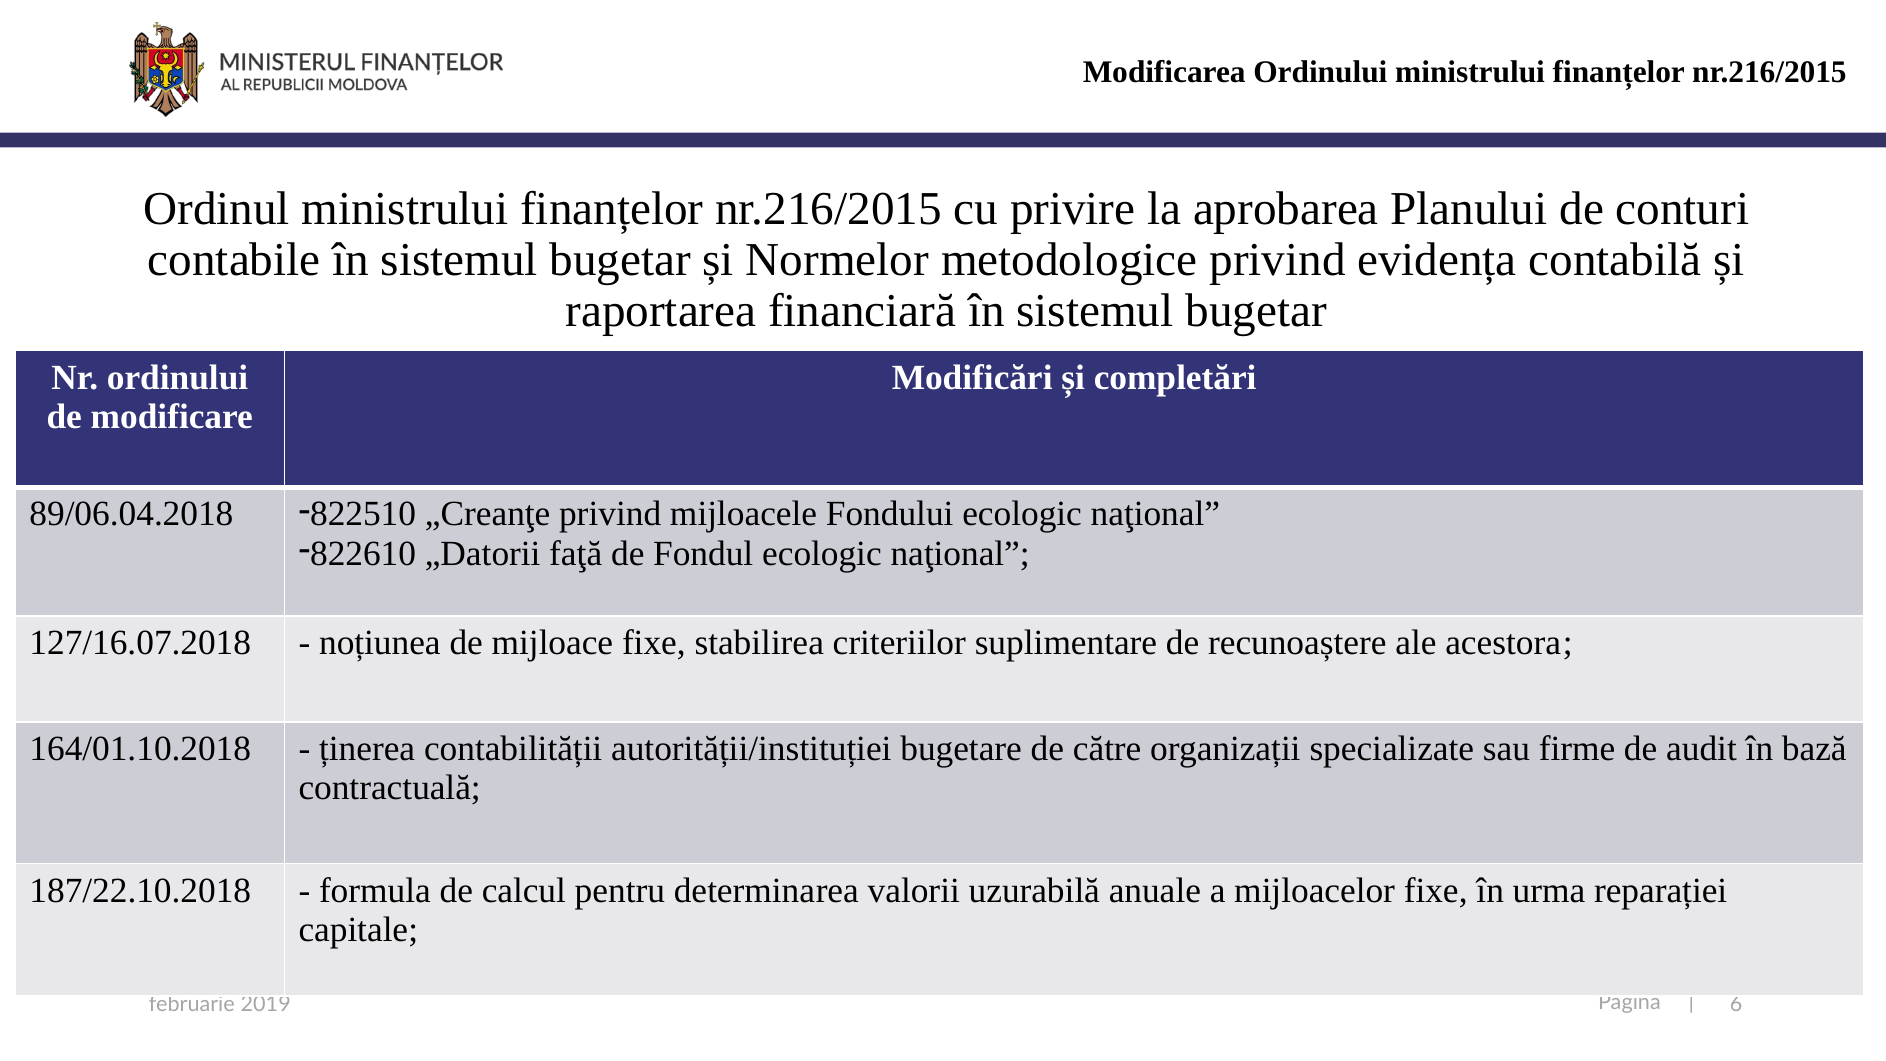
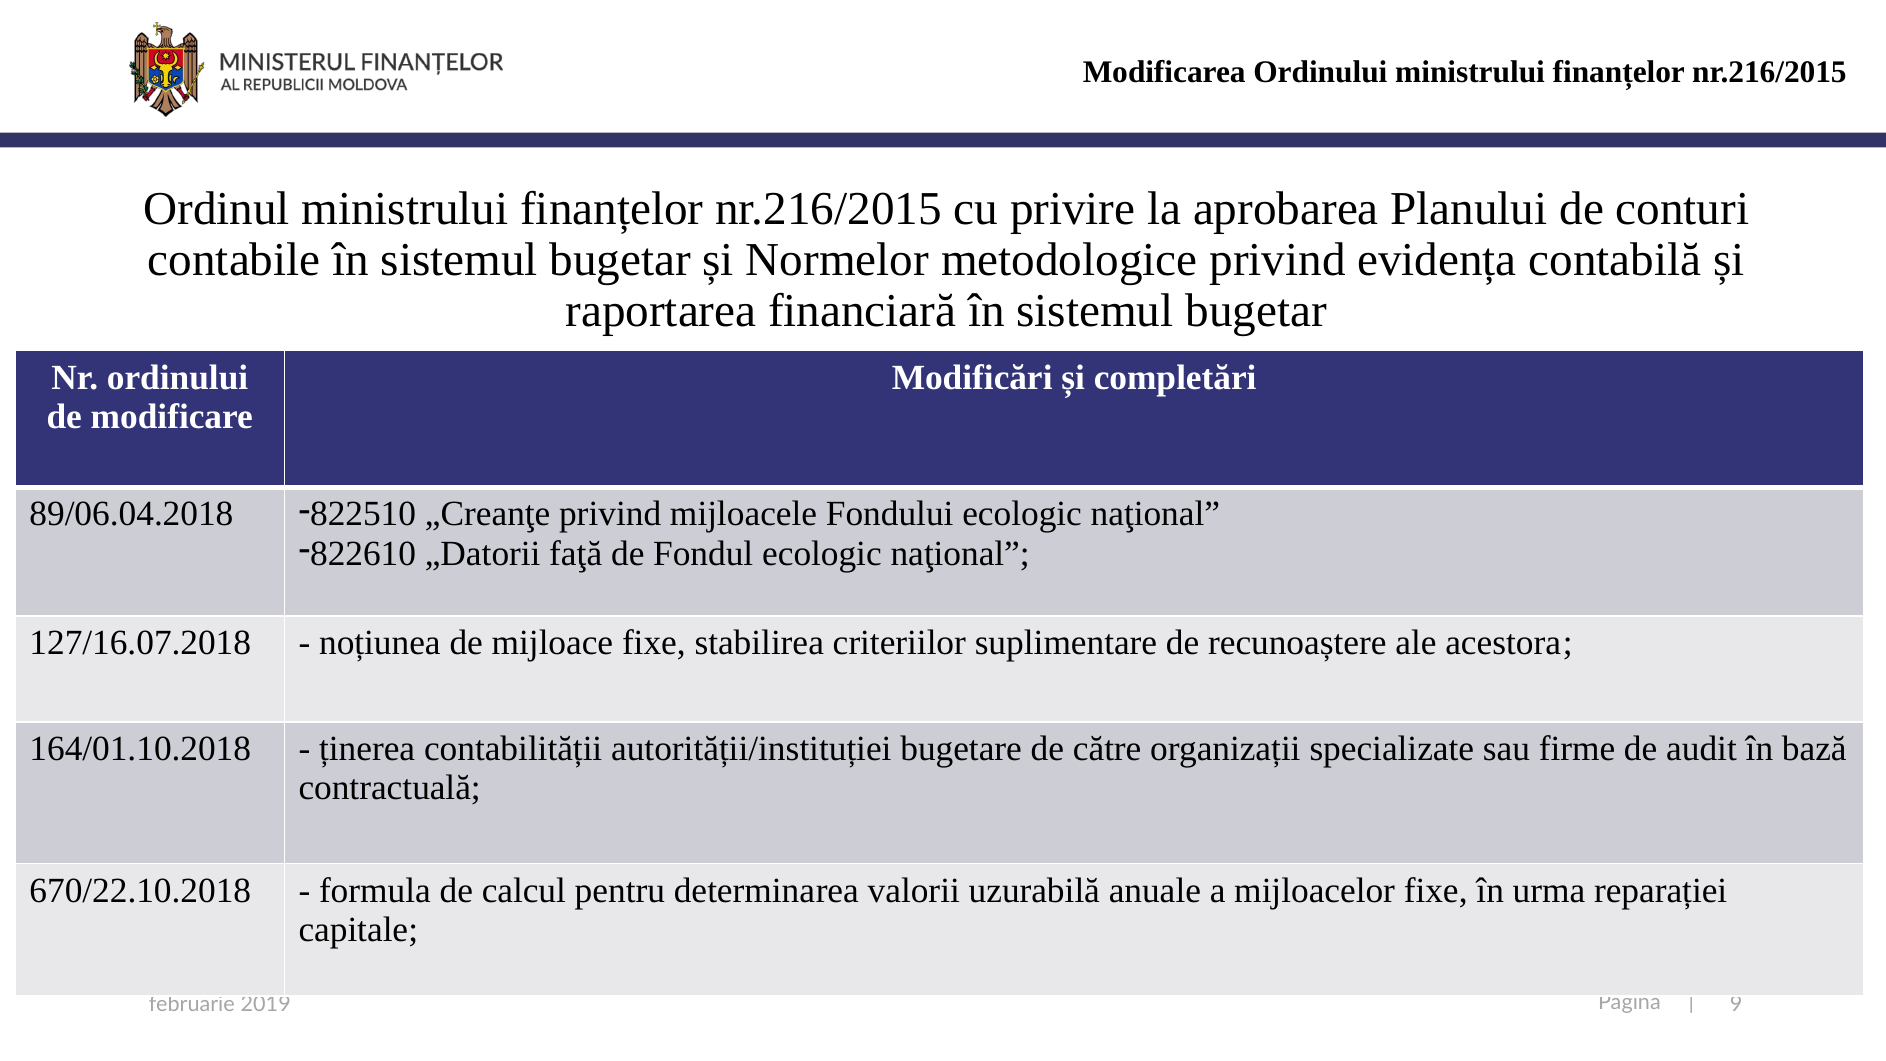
187/22.10.2018: 187/22.10.2018 -> 670/22.10.2018
6: 6 -> 9
